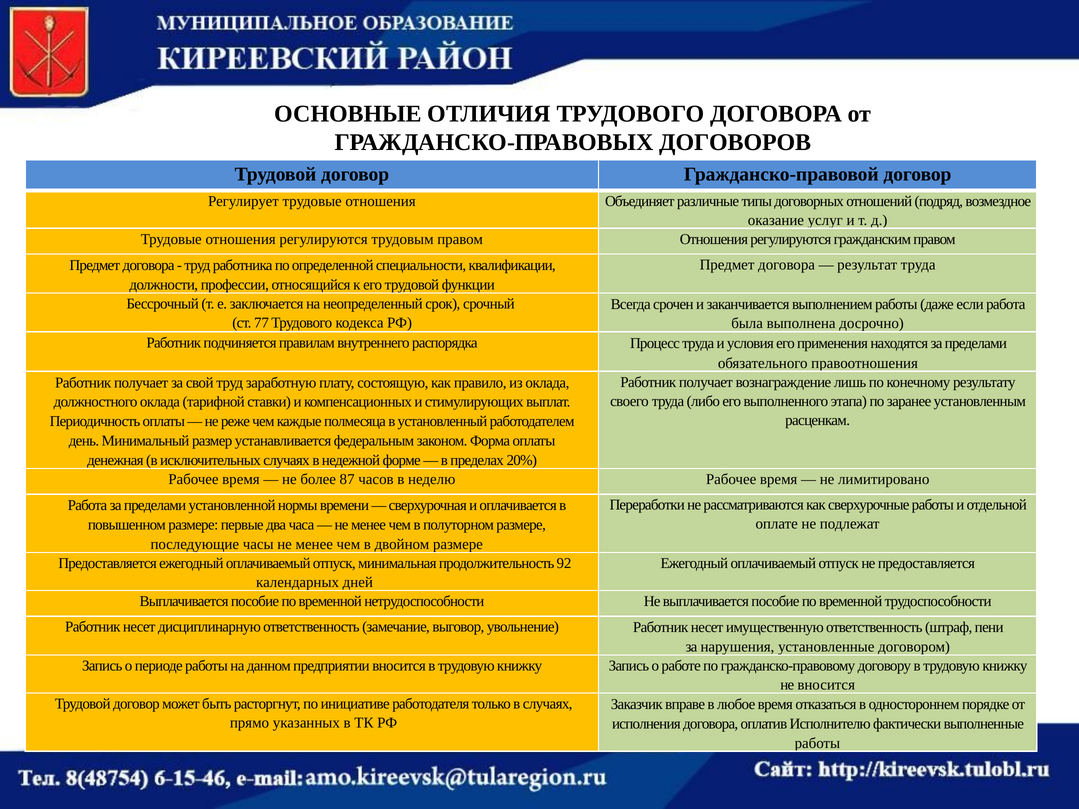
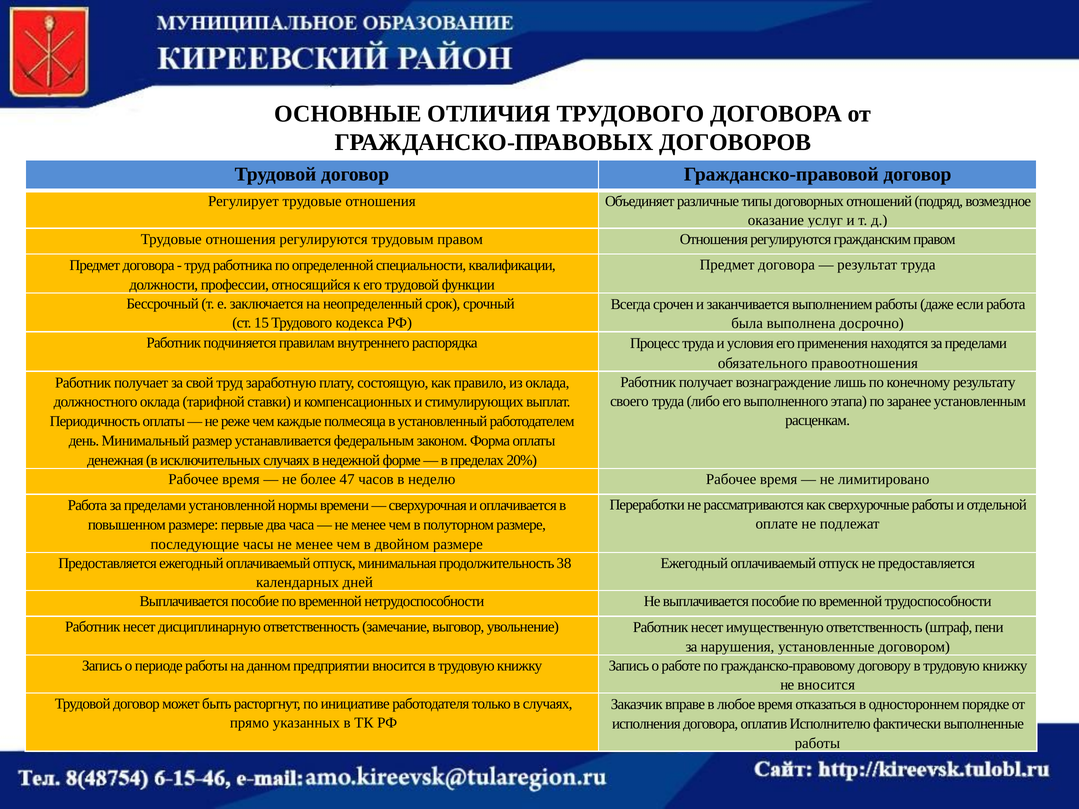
77: 77 -> 15
87: 87 -> 47
92: 92 -> 38
